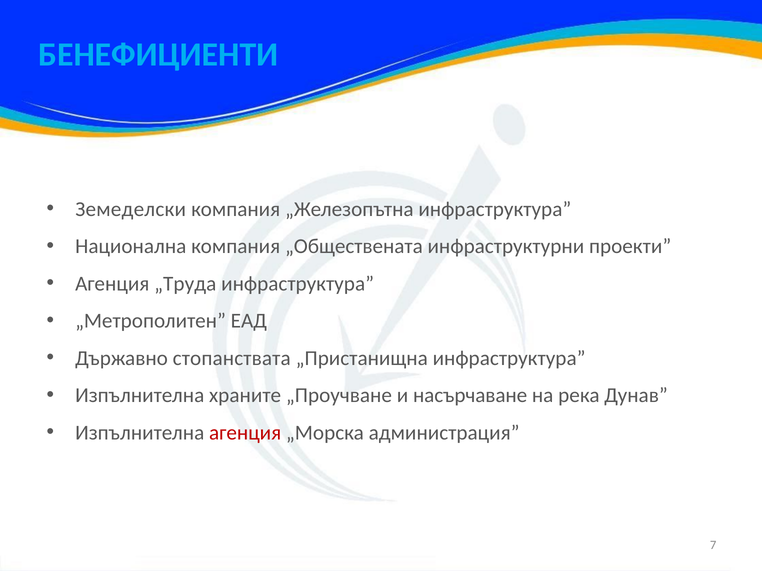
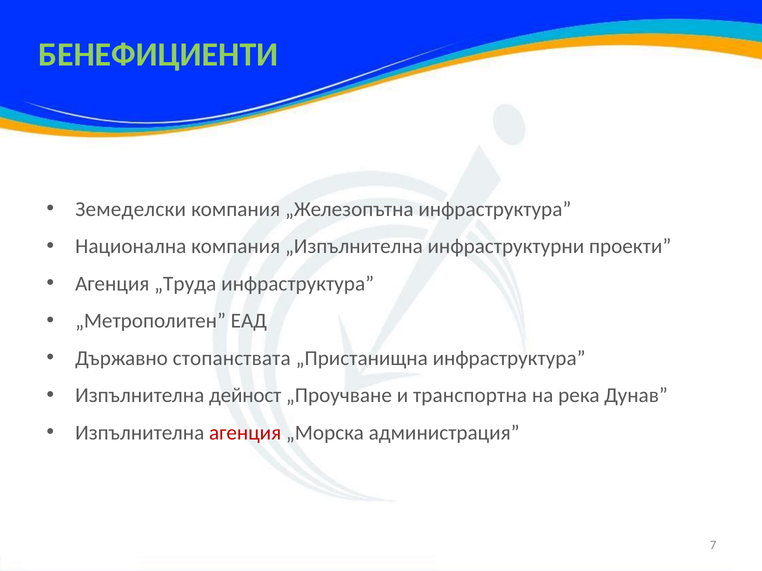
БЕНЕФИЦИЕНТИ colour: light blue -> light green
„Обществената: „Обществената -> „Изпълнителна
храните: храните -> дейност
насърчаване: насърчаване -> транспортна
